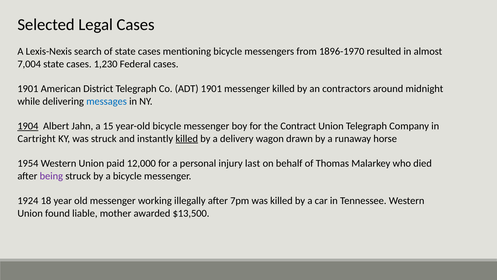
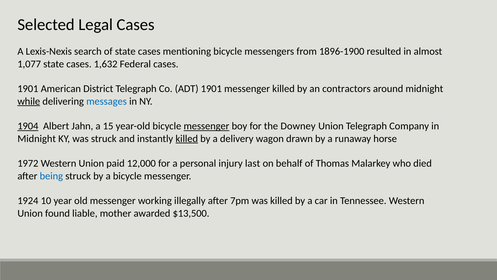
1896-1970: 1896-1970 -> 1896-1900
7,004: 7,004 -> 1,077
1,230: 1,230 -> 1,632
while underline: none -> present
messenger at (206, 126) underline: none -> present
Contract: Contract -> Downey
Cartright at (37, 138): Cartright -> Midnight
1954: 1954 -> 1972
being colour: purple -> blue
18: 18 -> 10
